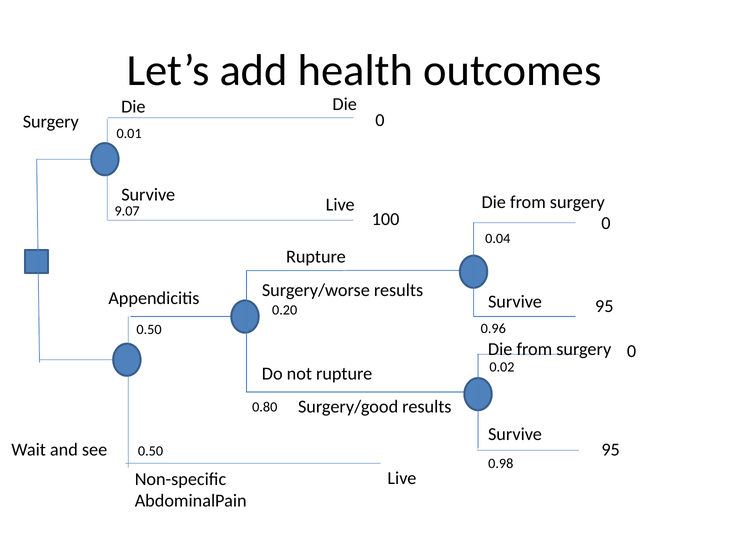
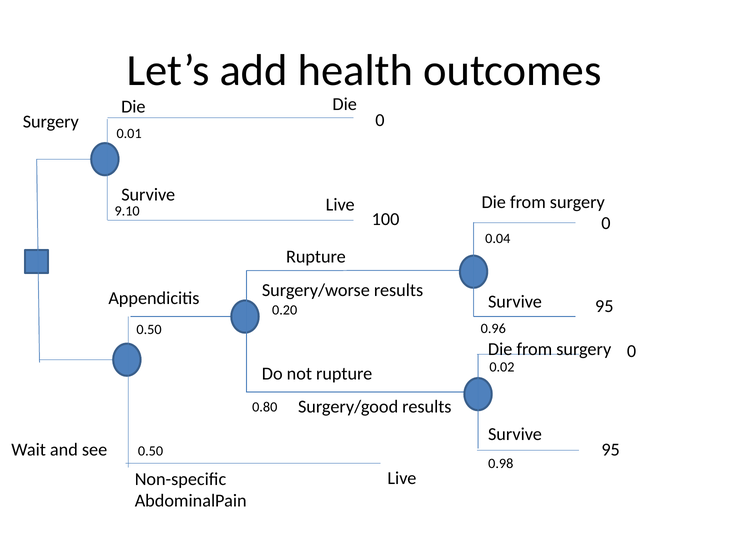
9.07: 9.07 -> 9.10
